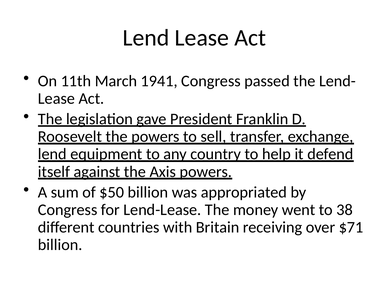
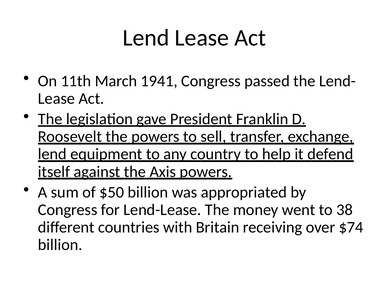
$71: $71 -> $74
